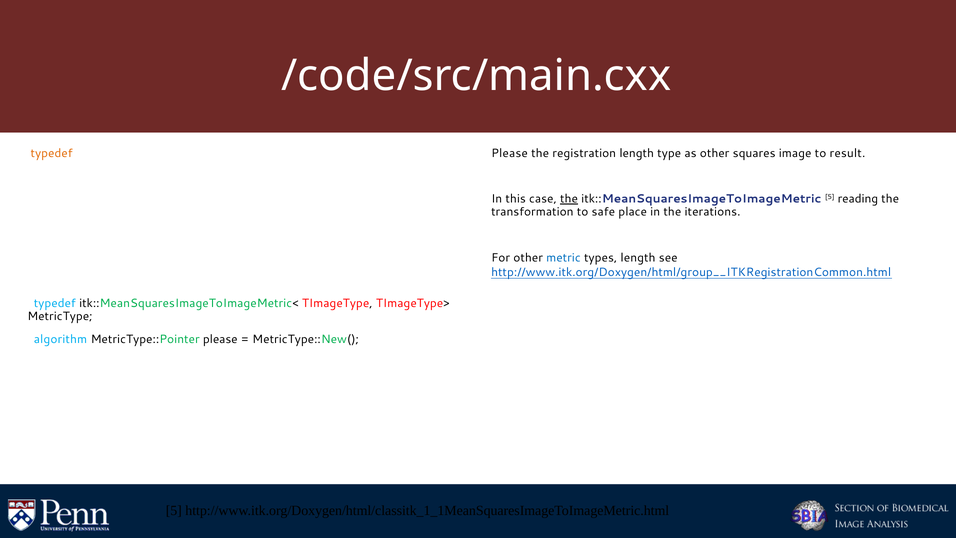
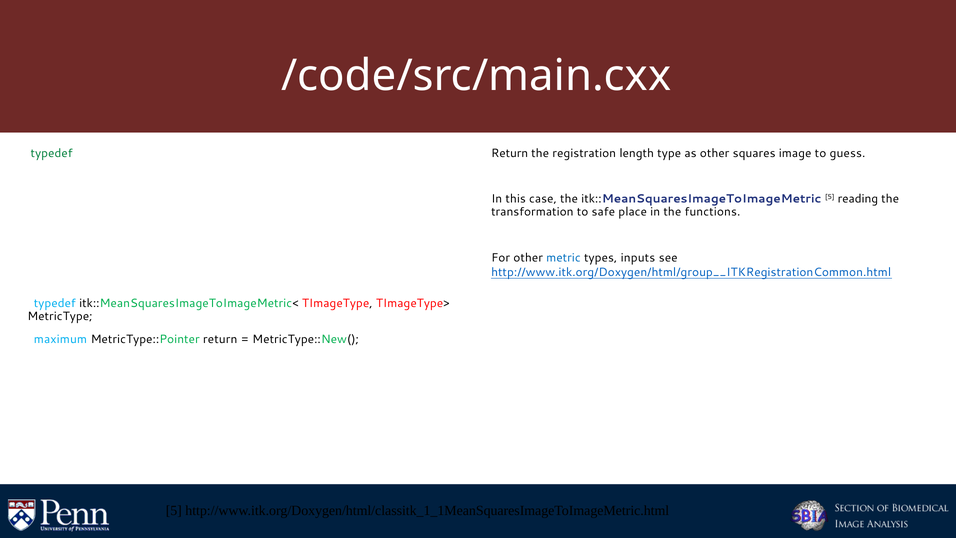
typedef at (52, 153) colour: orange -> green
Please at (510, 153): Please -> Return
result: result -> guess
the at (569, 199) underline: present -> none
iterations: iterations -> functions
types length: length -> inputs
algorithm at (60, 339): algorithm -> maximum
MetricType::Pointer please: please -> return
